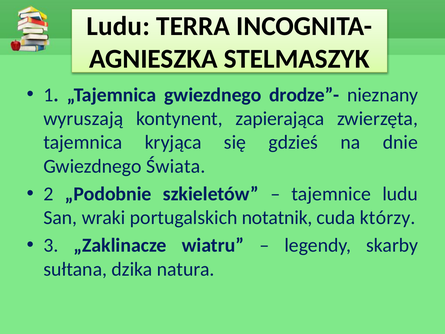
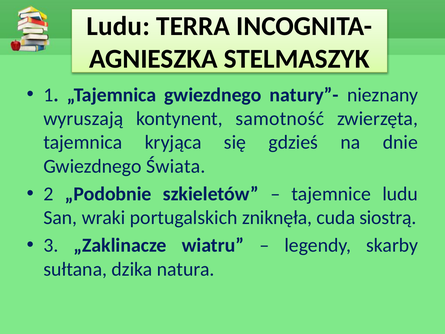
drodze”-: drodze”- -> natury”-
zapierająca: zapierająca -> samotność
notatnik: notatnik -> zniknęła
którzy: którzy -> siostrą
